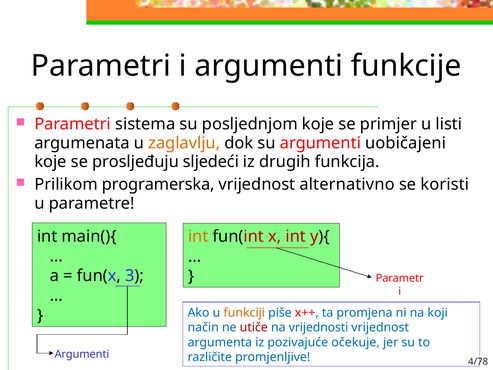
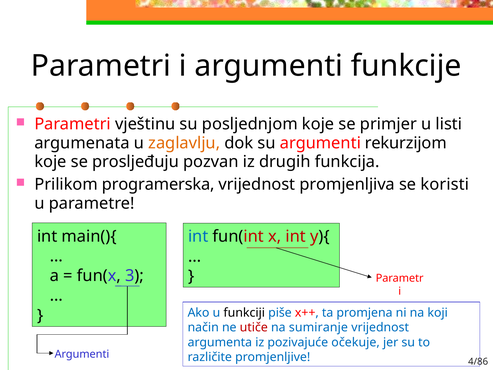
sistema: sistema -> vještinu
uobičajeni: uobičajeni -> rekurzijom
sljedeći: sljedeći -> pozvan
alternativno: alternativno -> promjenljiva
int at (198, 236) colour: orange -> blue
funkciji colour: orange -> black
vrijednosti: vrijednosti -> sumiranje
4/78: 4/78 -> 4/86
